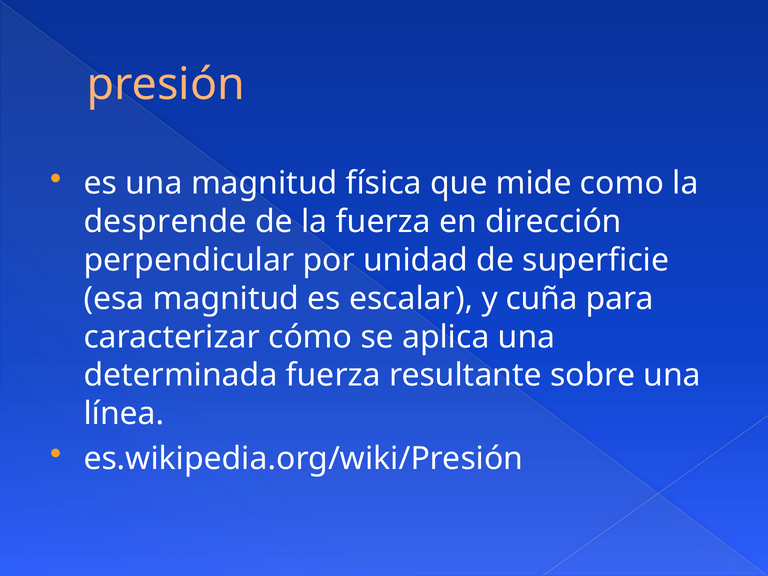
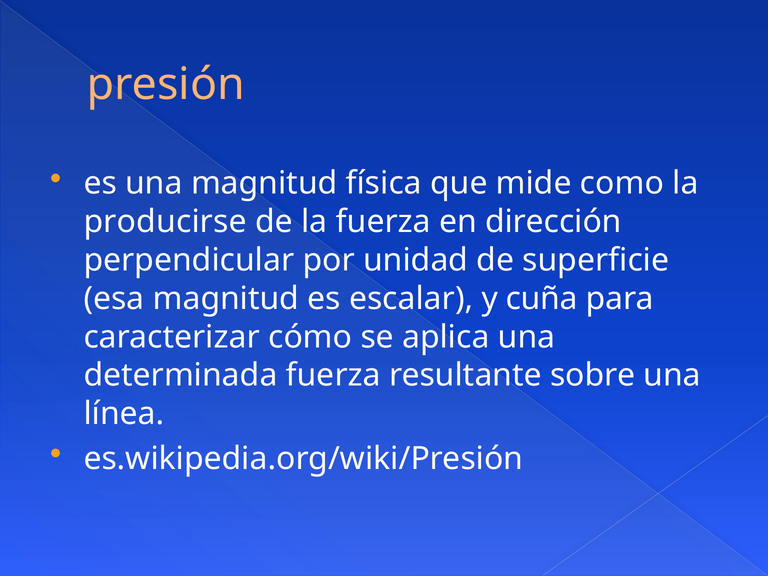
desprende: desprende -> producirse
